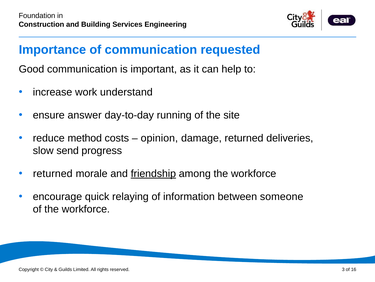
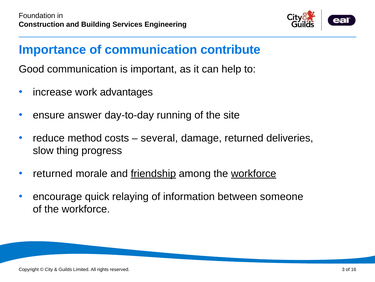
requested: requested -> contribute
understand: understand -> advantages
opinion: opinion -> several
send: send -> thing
workforce at (254, 173) underline: none -> present
